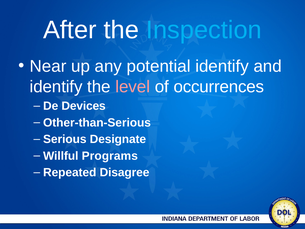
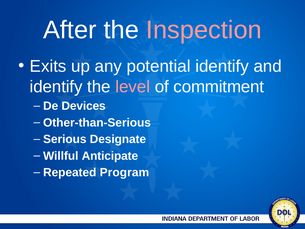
Inspection colour: light blue -> pink
Near: Near -> Exits
occurrences: occurrences -> commitment
Programs: Programs -> Anticipate
Disagree: Disagree -> Program
